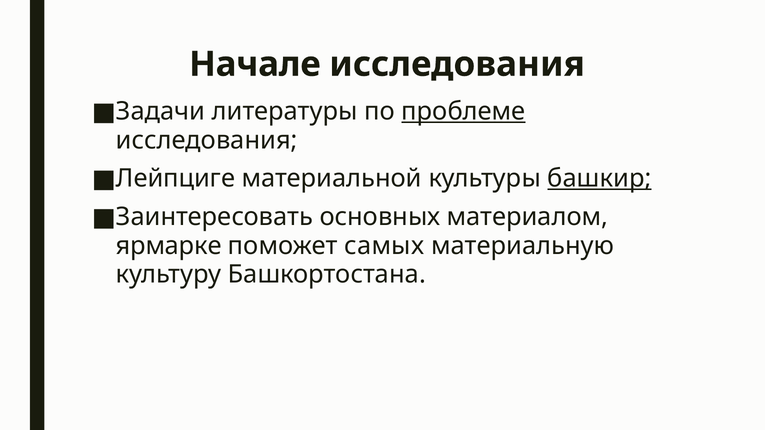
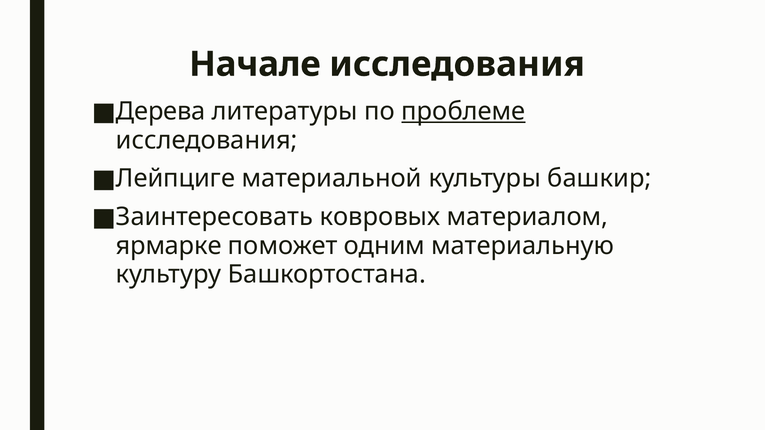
Задачи: Задачи -> Дерева
башкир underline: present -> none
основных: основных -> ковровых
самых: самых -> одним
